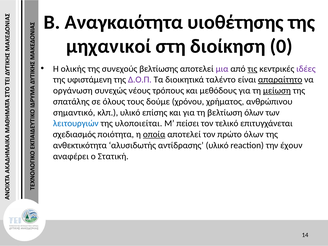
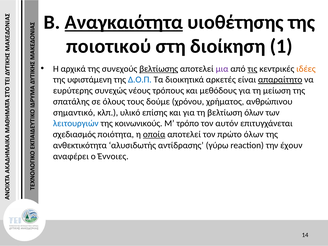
Αναγκαιότητα underline: none -> present
μηχανικοί: μηχανικοί -> ποιοτικού
0: 0 -> 1
ολικής: ολικής -> αρχικά
βελτίωσης underline: none -> present
ιδέες colour: purple -> orange
Δ.Ο.Π colour: purple -> blue
ταλέντο: ταλέντο -> αρκετές
οργάνωση: οργάνωση -> ευρύτερης
μείωση underline: present -> none
υλοποιείται: υλοποιείται -> κοινωνικούς
πείσει: πείσει -> τρόπο
τελικό: τελικό -> αυτόν
αντίδρασης υλικό: υλικό -> γύρω
Στατική: Στατική -> Έννοιες
